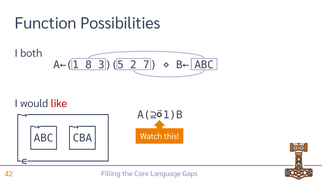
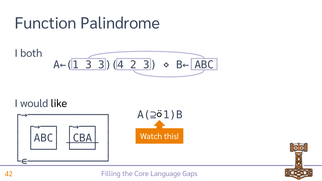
Possibilities: Possibilities -> Palindrome
1 8: 8 -> 3
5: 5 -> 4
2 7: 7 -> 3
like colour: red -> black
│CBA│ underline: none -> present
